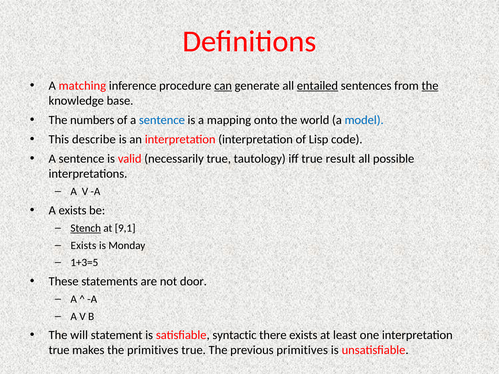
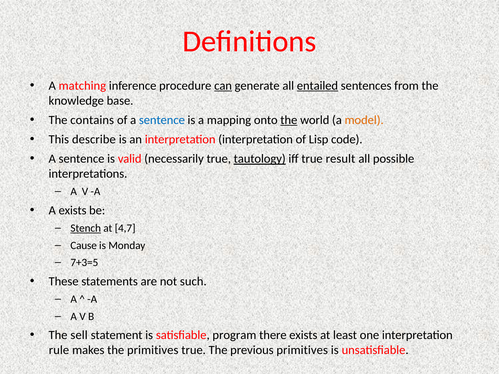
the at (430, 86) underline: present -> none
numbers: numbers -> contains
the at (289, 120) underline: none -> present
model colour: blue -> orange
tautology underline: none -> present
9,1: 9,1 -> 4,7
Exists at (83, 246): Exists -> Cause
1+3=5: 1+3=5 -> 7+3=5
door: door -> such
will: will -> sell
syntactic: syntactic -> program
true at (59, 350): true -> rule
